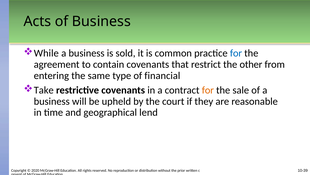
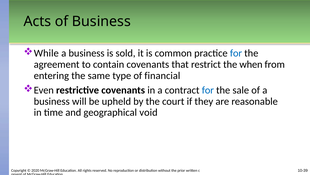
other: other -> when
Take: Take -> Even
for at (208, 90) colour: orange -> blue
lend: lend -> void
